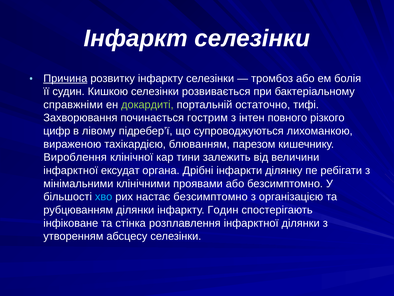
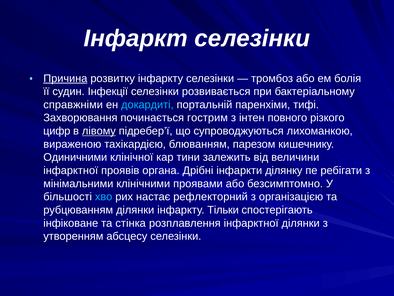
Кишкою: Кишкою -> Інфекції
докардиті colour: light green -> light blue
остаточно: остаточно -> паренхіми
лівому underline: none -> present
Вироблення: Вироблення -> Одиничними
ексудат: ексудат -> проявів
настає безсимптомно: безсимптомно -> рефлекторний
Годин: Годин -> Тільки
